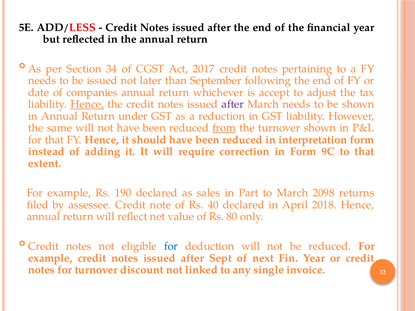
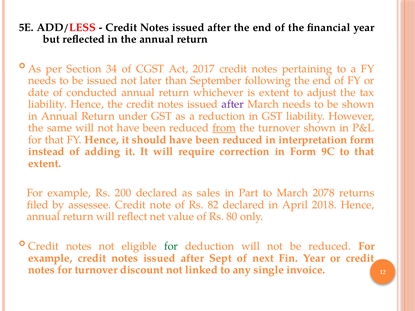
companies: companies -> conducted
is accept: accept -> extent
Hence at (87, 104) underline: present -> none
190: 190 -> 200
2098: 2098 -> 2078
40: 40 -> 82
for at (171, 246) colour: blue -> green
